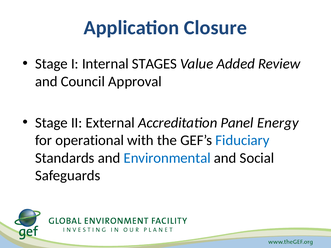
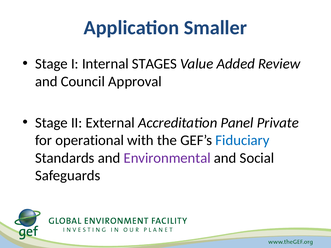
Closure: Closure -> Smaller
Energy: Energy -> Private
Environmental colour: blue -> purple
